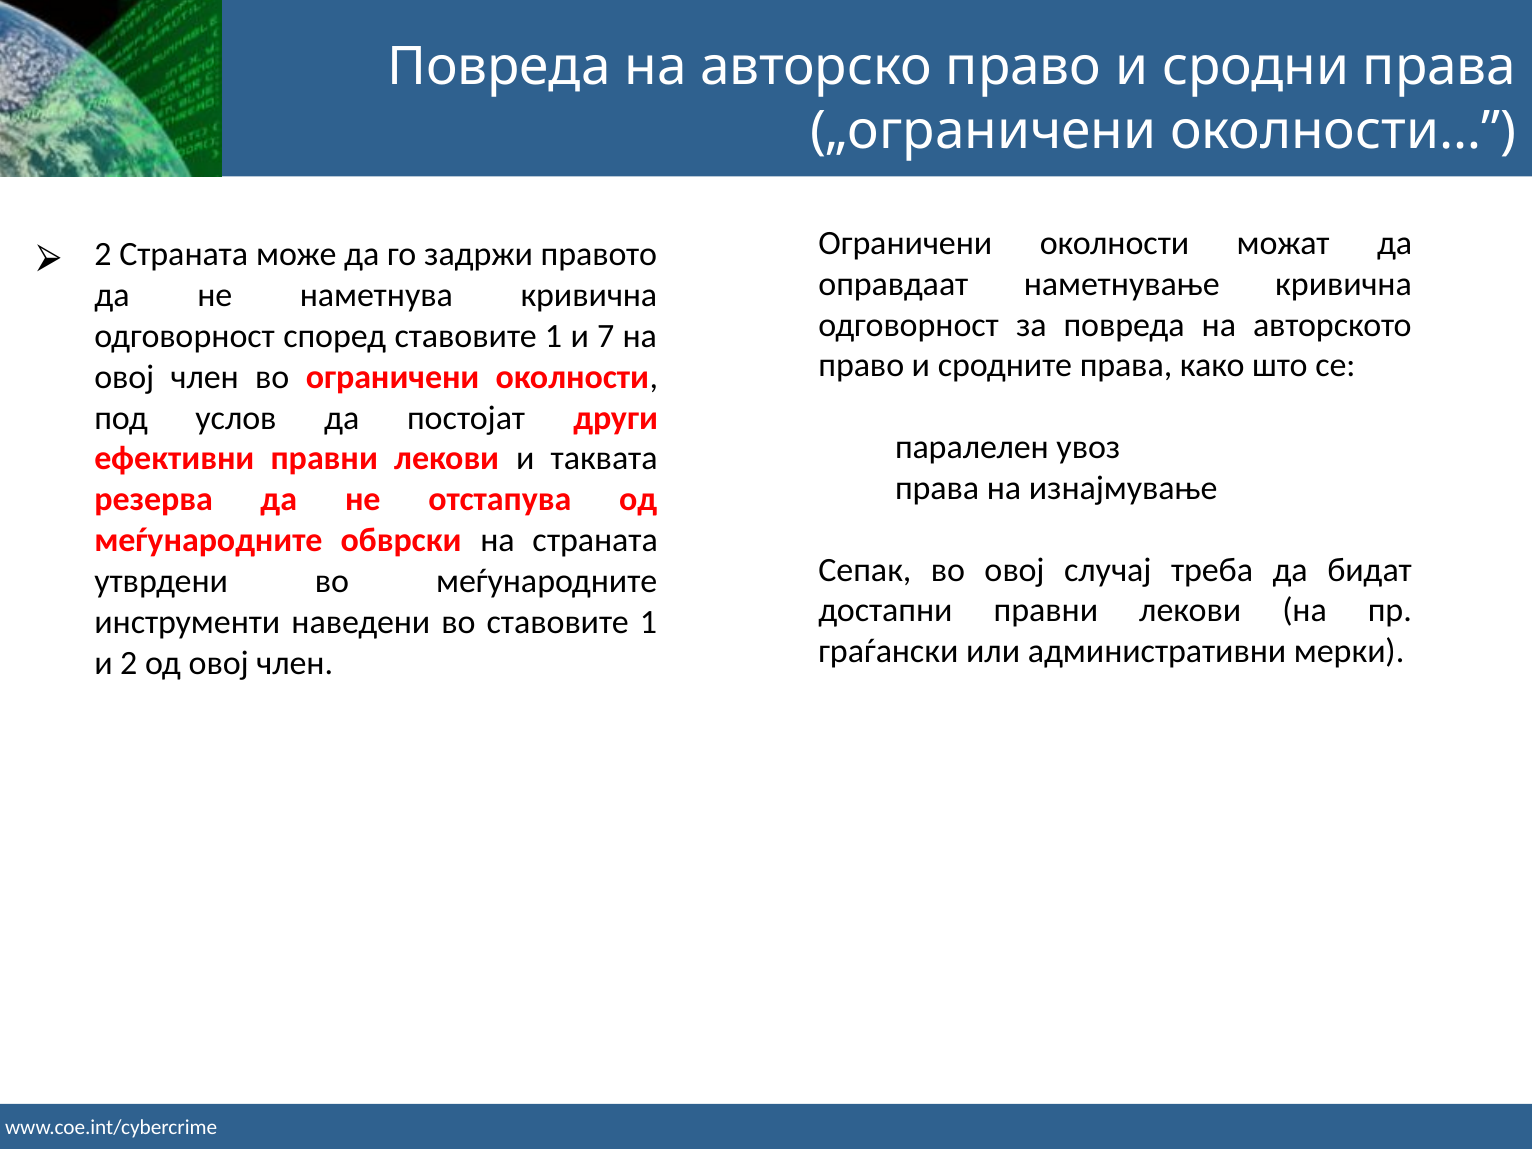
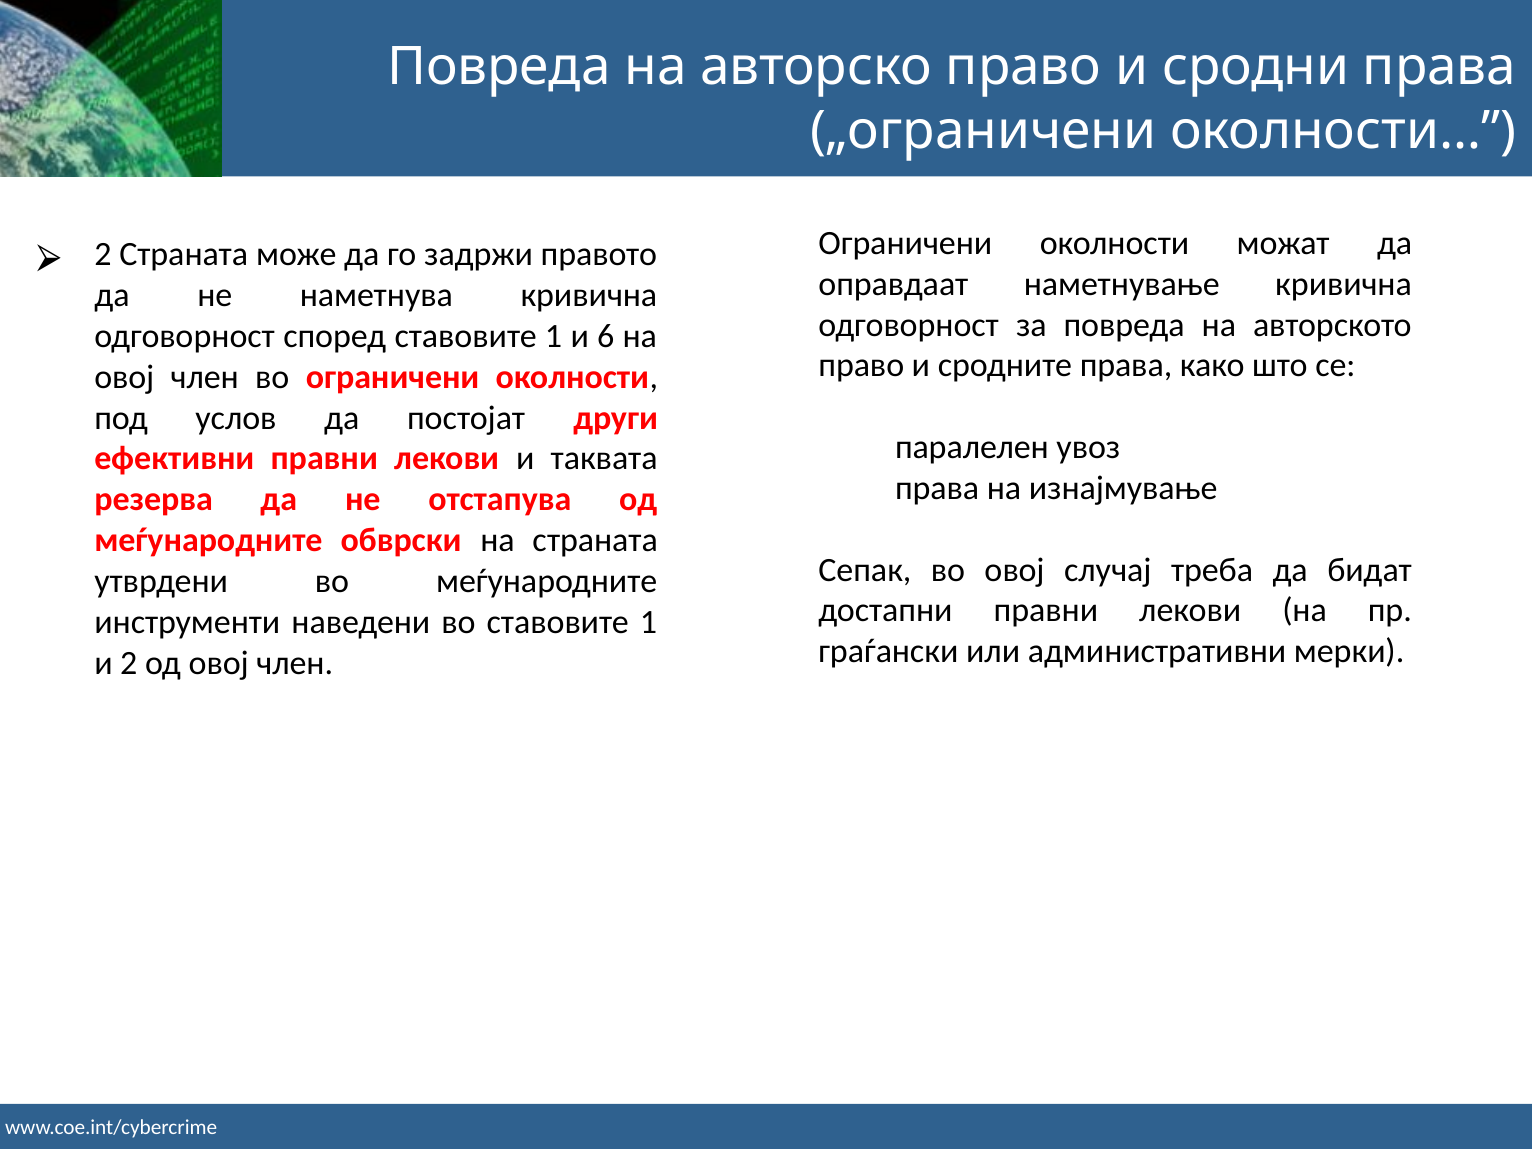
7: 7 -> 6
